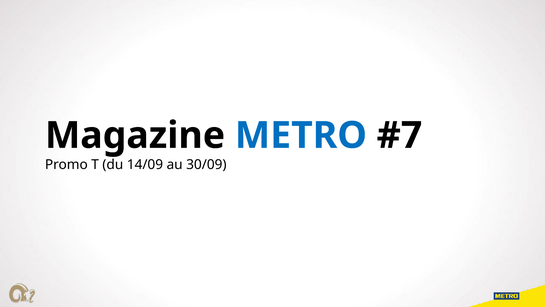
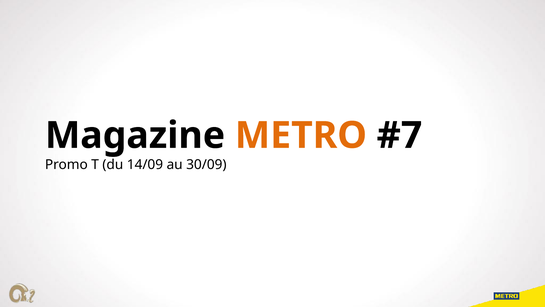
METRO colour: blue -> orange
